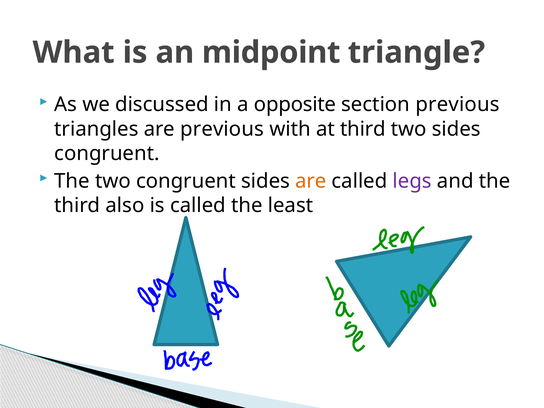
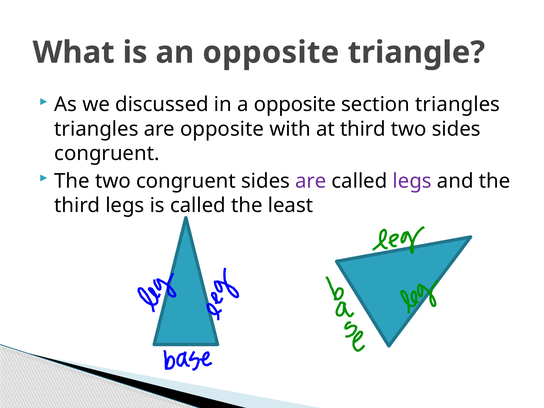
an midpoint: midpoint -> opposite
section previous: previous -> triangles
are previous: previous -> opposite
are at (311, 181) colour: orange -> purple
third also: also -> legs
